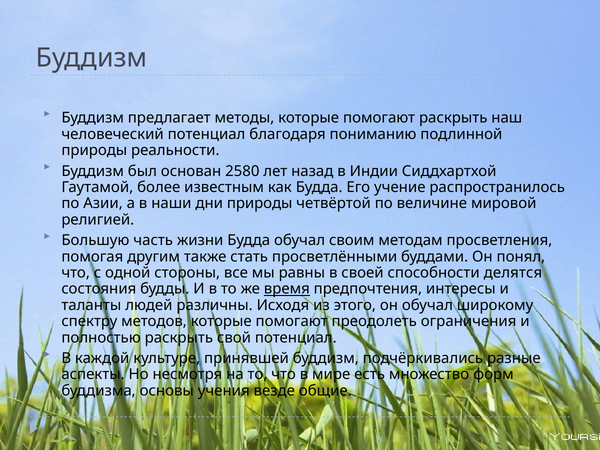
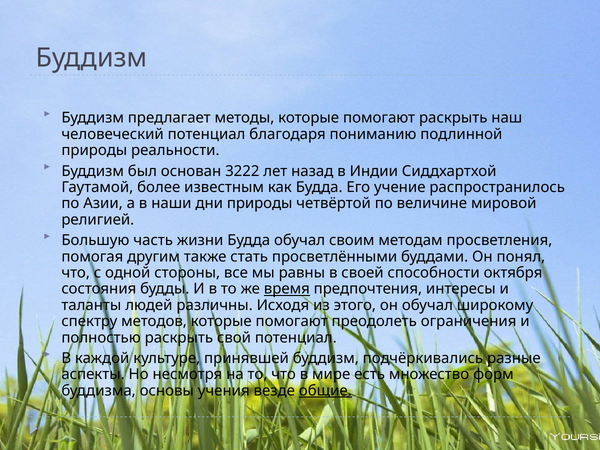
2580: 2580 -> 3222
делятся: делятся -> октября
общие underline: none -> present
